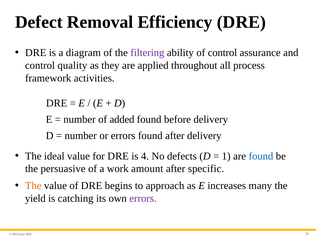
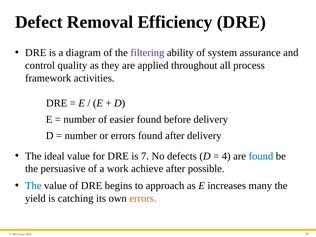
of control: control -> system
added: added -> easier
4: 4 -> 7
1: 1 -> 4
amount: amount -> achieve
specific: specific -> possible
The at (33, 186) colour: orange -> blue
errors at (143, 198) colour: purple -> orange
